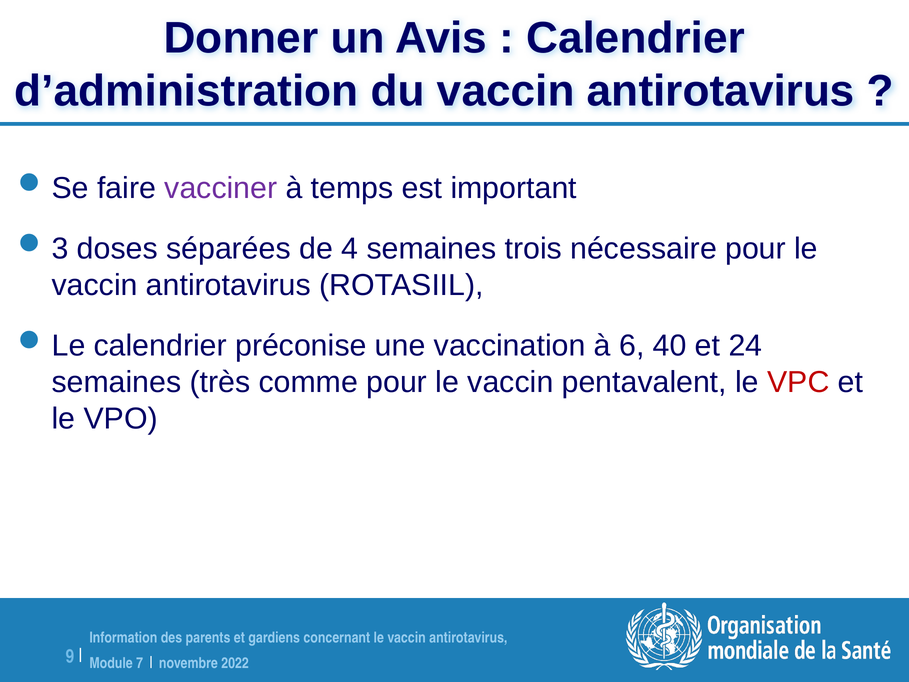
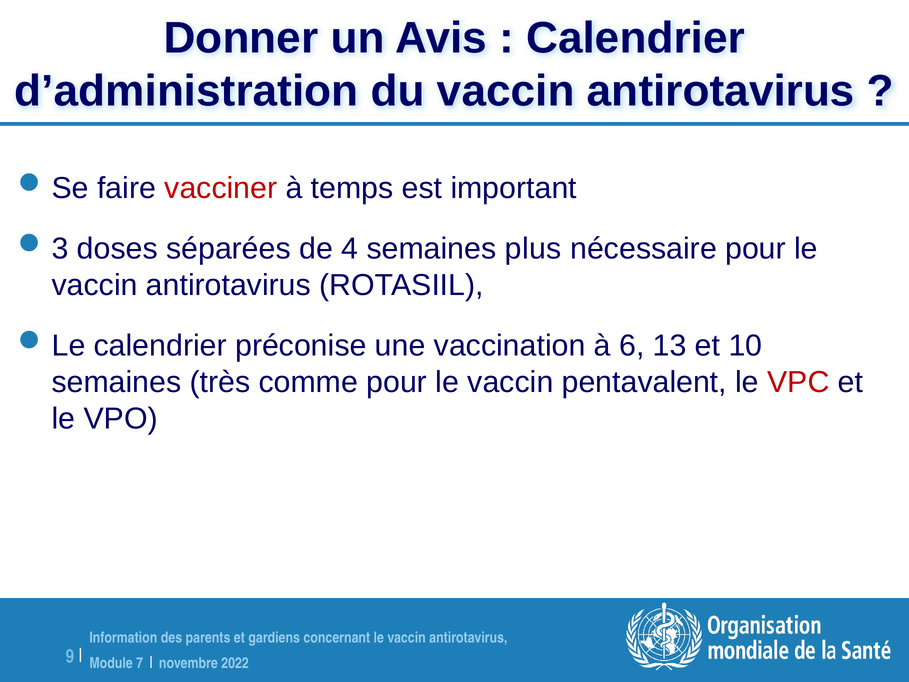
vacciner colour: purple -> red
trois: trois -> plus
40: 40 -> 13
24: 24 -> 10
